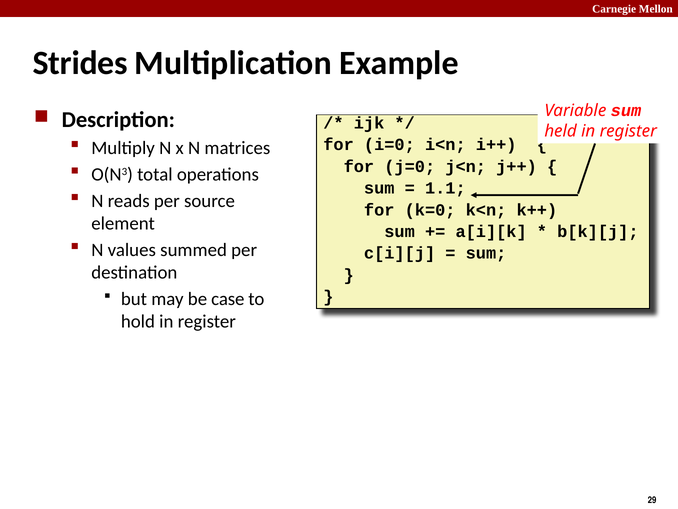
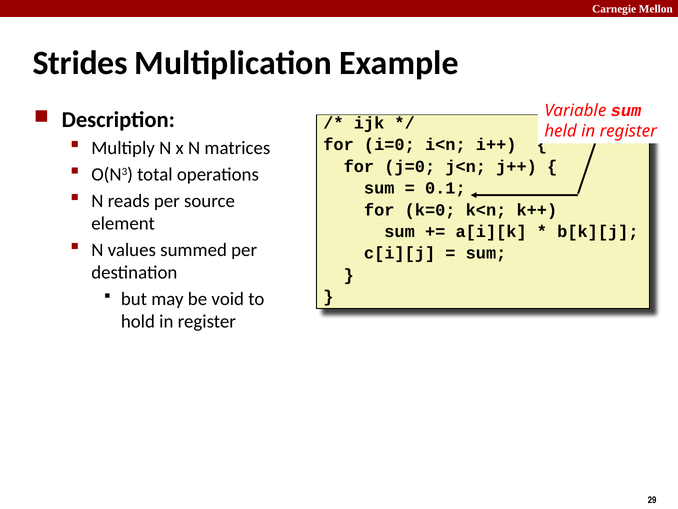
1.1: 1.1 -> 0.1
case: case -> void
